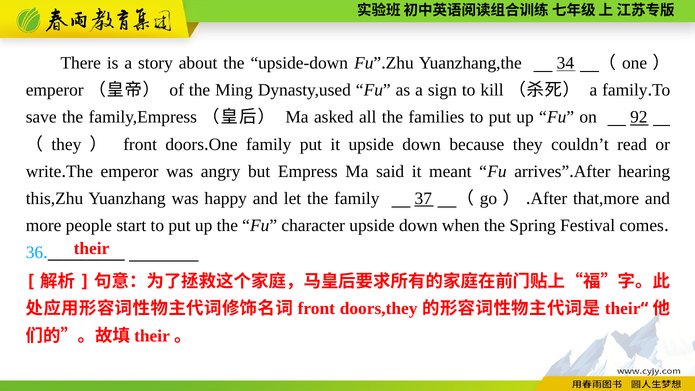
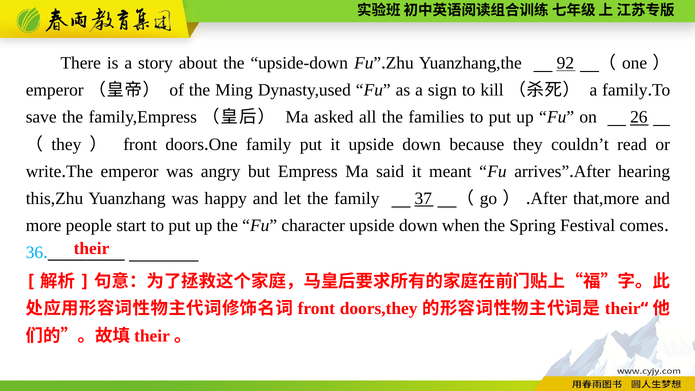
34: 34 -> 92
92: 92 -> 26
